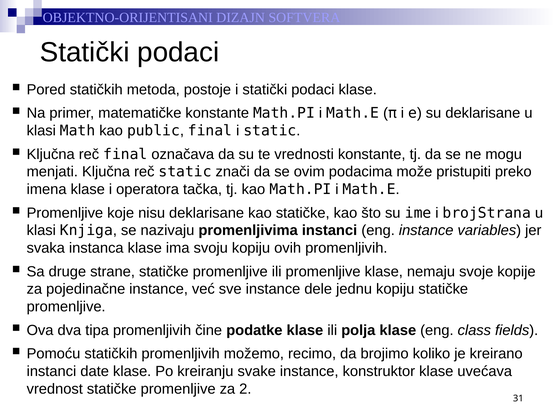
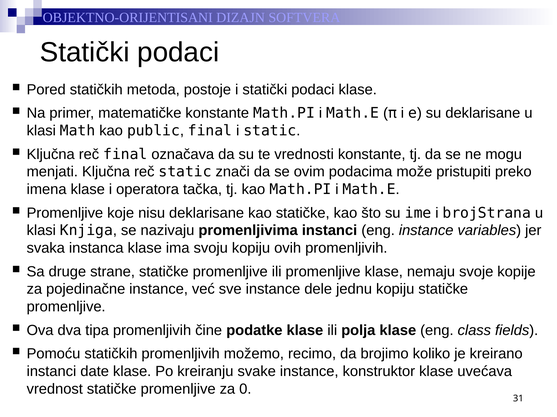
2: 2 -> 0
